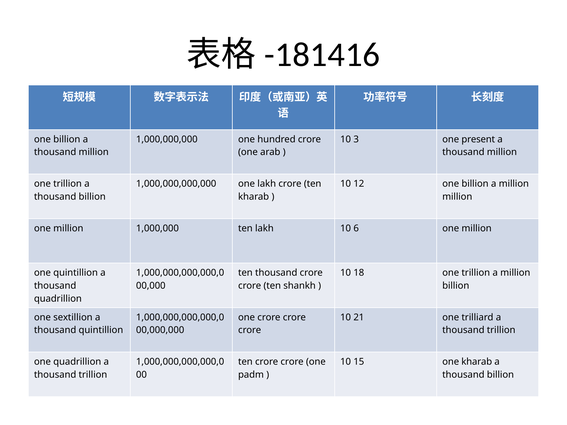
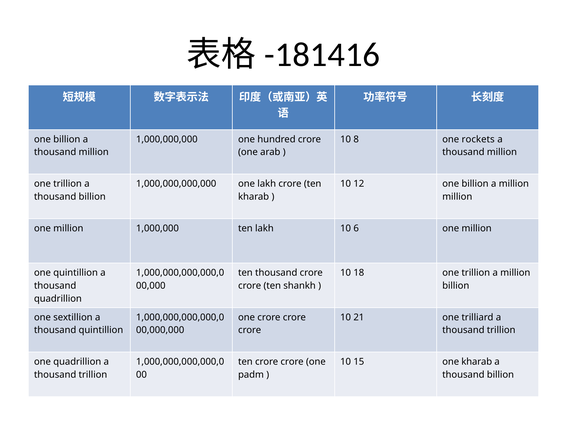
3: 3 -> 8
present: present -> rockets
